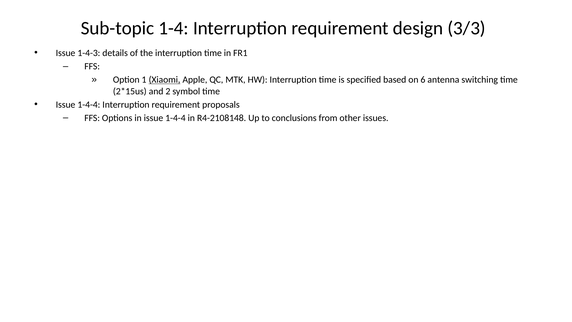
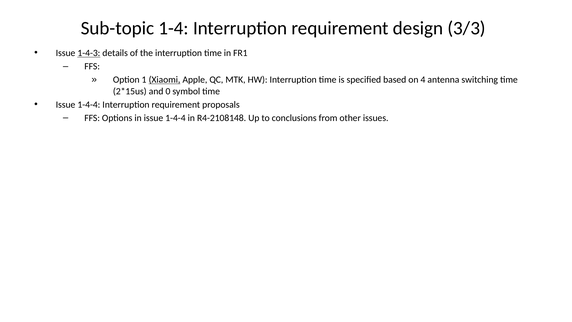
1-4-3 underline: none -> present
6: 6 -> 4
2: 2 -> 0
